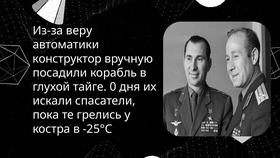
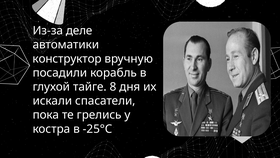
веру: веру -> деле
0: 0 -> 8
